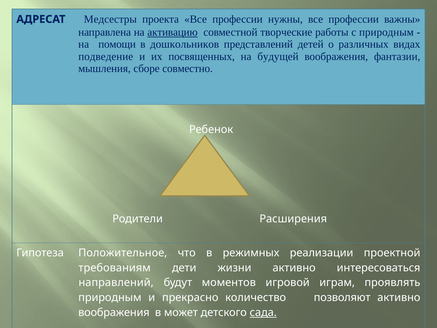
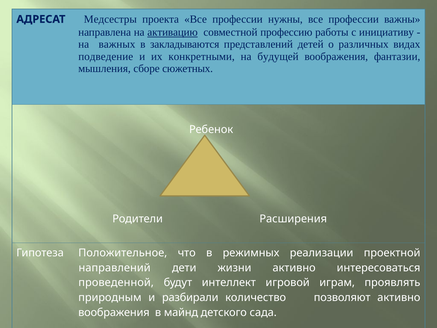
творческие: творческие -> профессию
с природным: природным -> инициативу
помощи: помощи -> важных
дошкольников: дошкольников -> закладываются
посвященных: посвященных -> конкретными
совместно: совместно -> сюжетных
требованиям: требованиям -> направлений
направлений: направлений -> проведенной
моментов: моментов -> интеллект
прекрасно: прекрасно -> разбирали
может: может -> майнд
сада underline: present -> none
